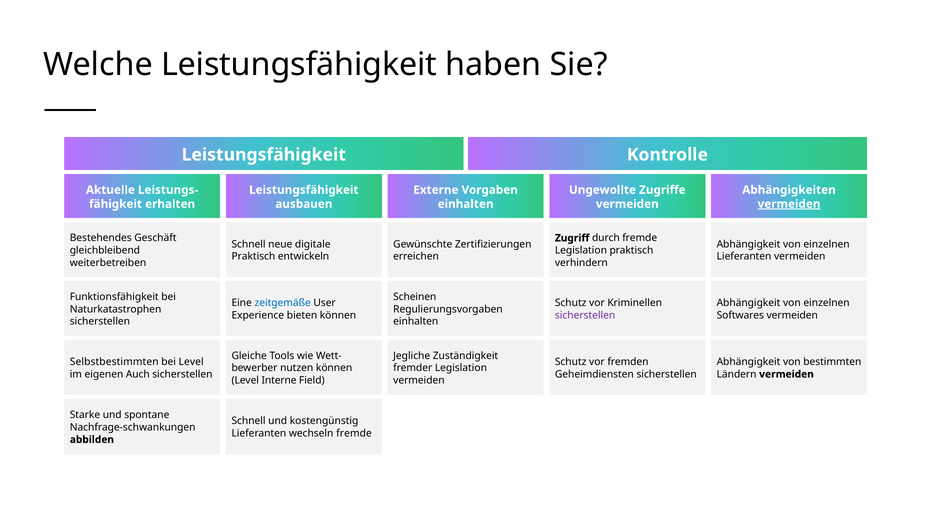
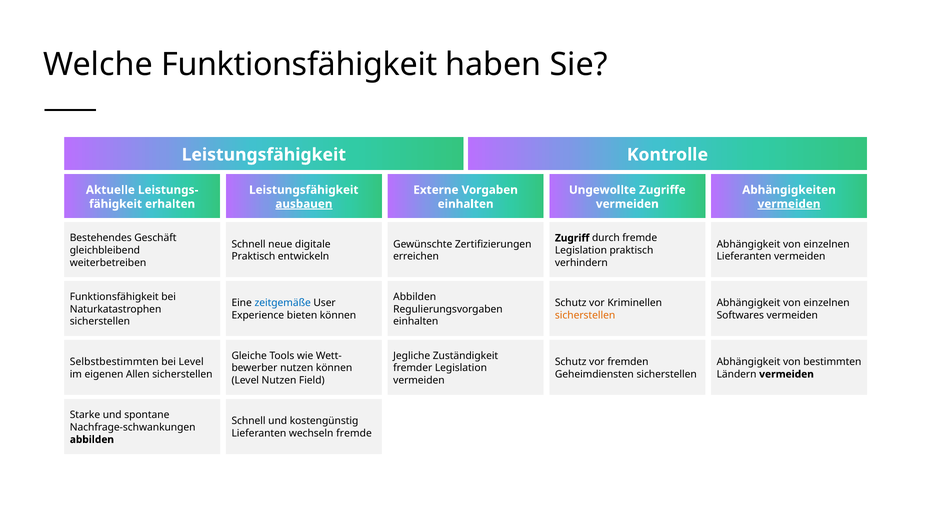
Welche Leistungsfähigkeit: Leistungsfähigkeit -> Funktionsfähigkeit
ausbauen underline: none -> present
Scheinen at (415, 297): Scheinen -> Abbilden
sicherstellen at (585, 315) colour: purple -> orange
Auch: Auch -> Allen
Level Interne: Interne -> Nutzen
